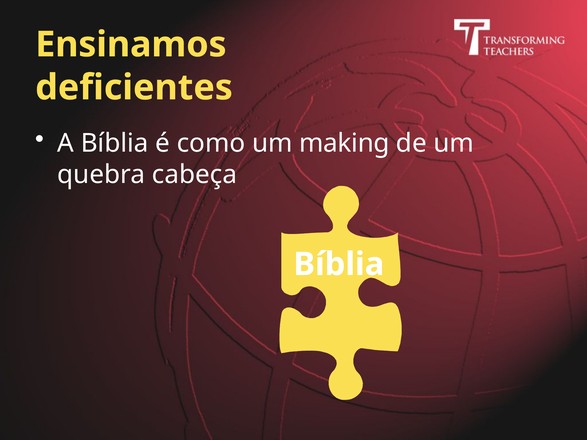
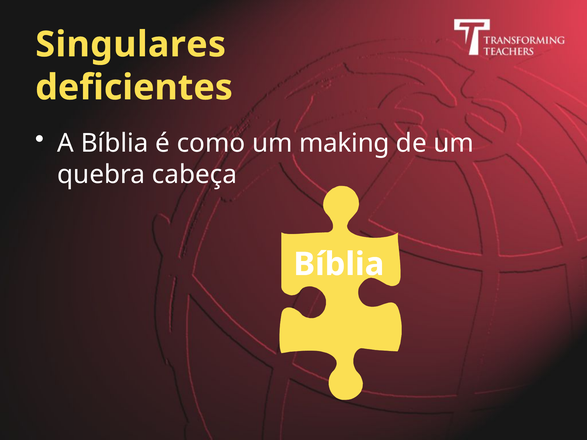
Ensinamos: Ensinamos -> Singulares
